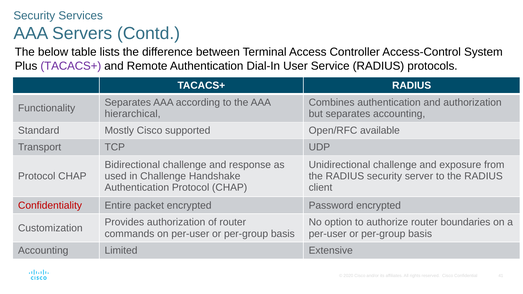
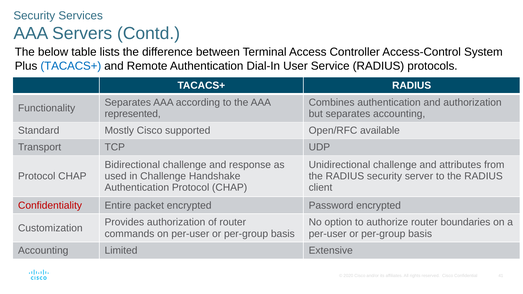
TACACS+ at (71, 66) colour: purple -> blue
hierarchical: hierarchical -> represented
exposure: exposure -> attributes
